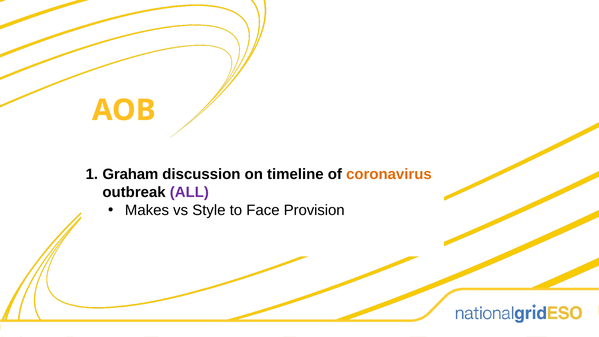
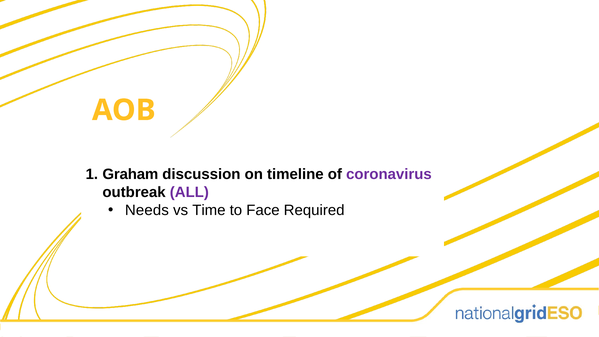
coronavirus colour: orange -> purple
Makes: Makes -> Needs
Style: Style -> Time
Provision: Provision -> Required
